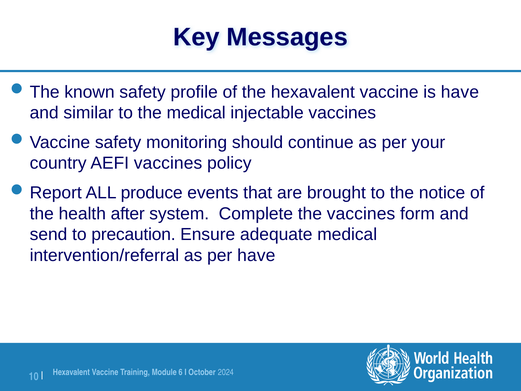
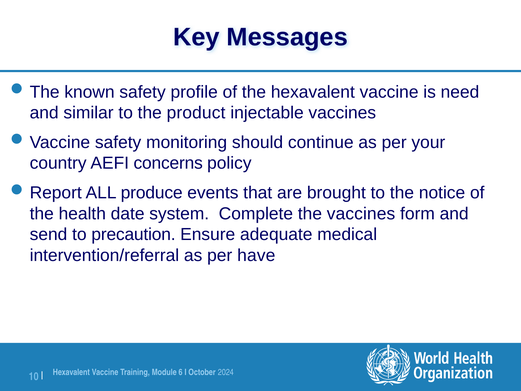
is have: have -> need
the medical: medical -> product
AEFI vaccines: vaccines -> concerns
after: after -> date
